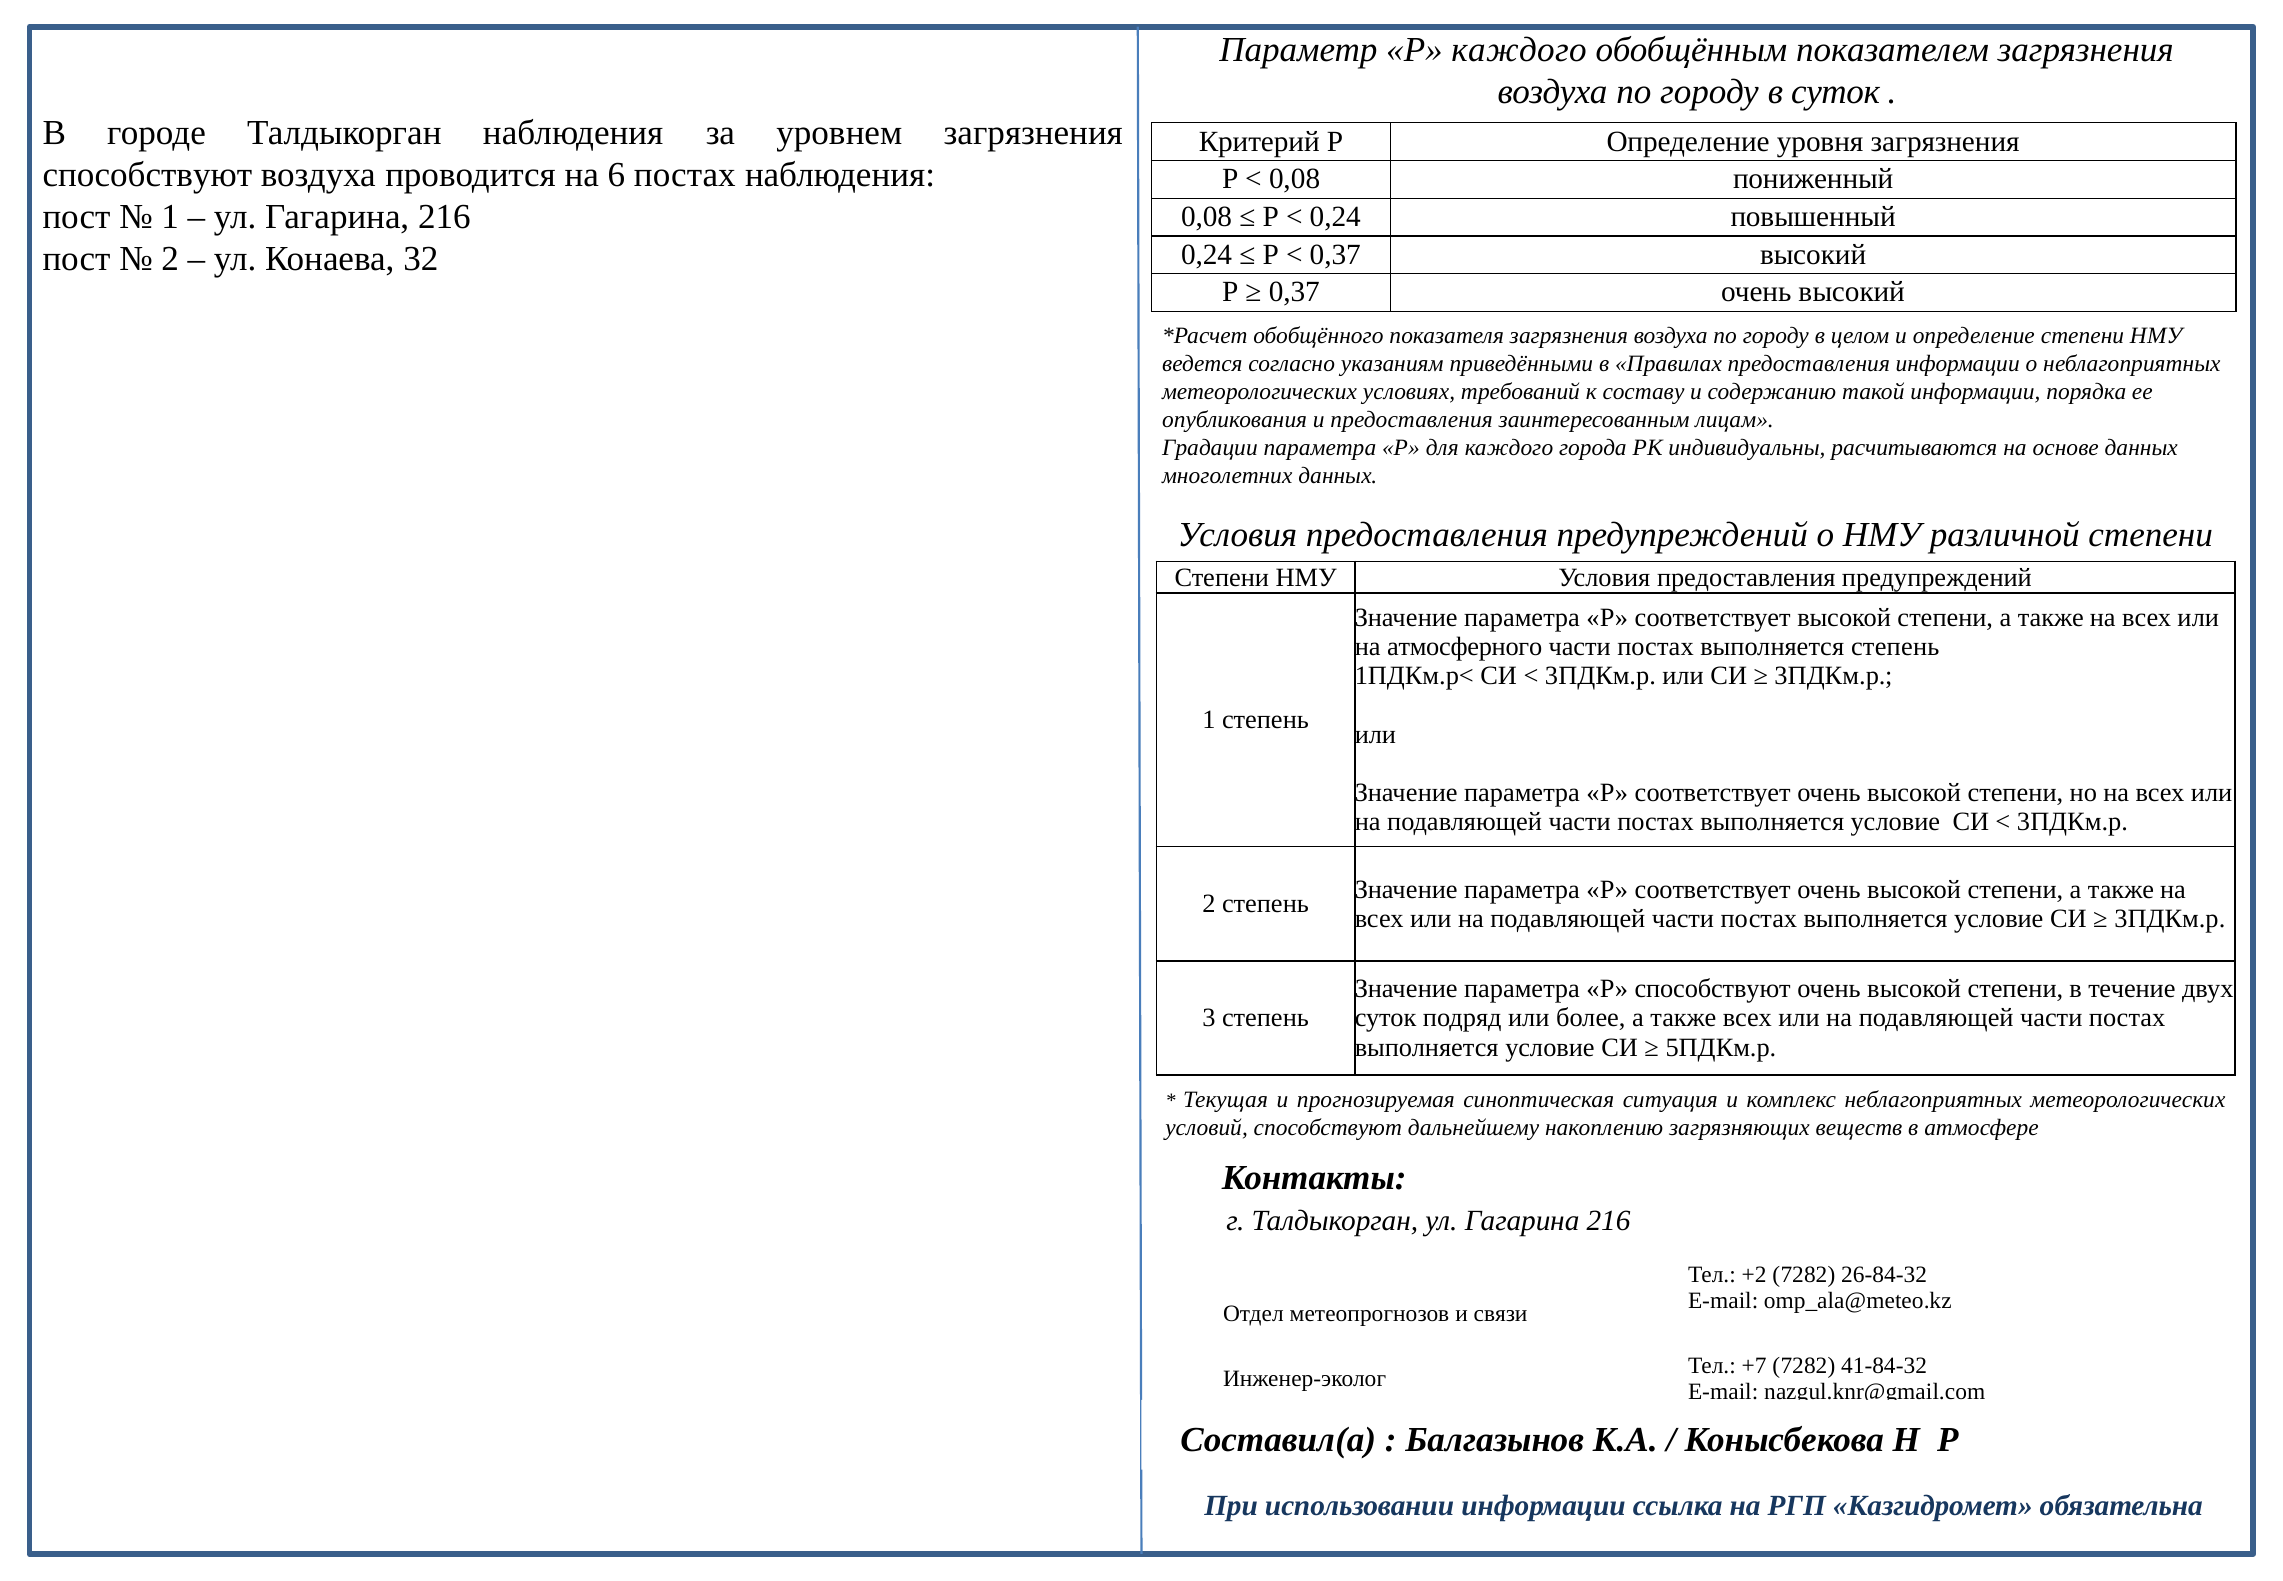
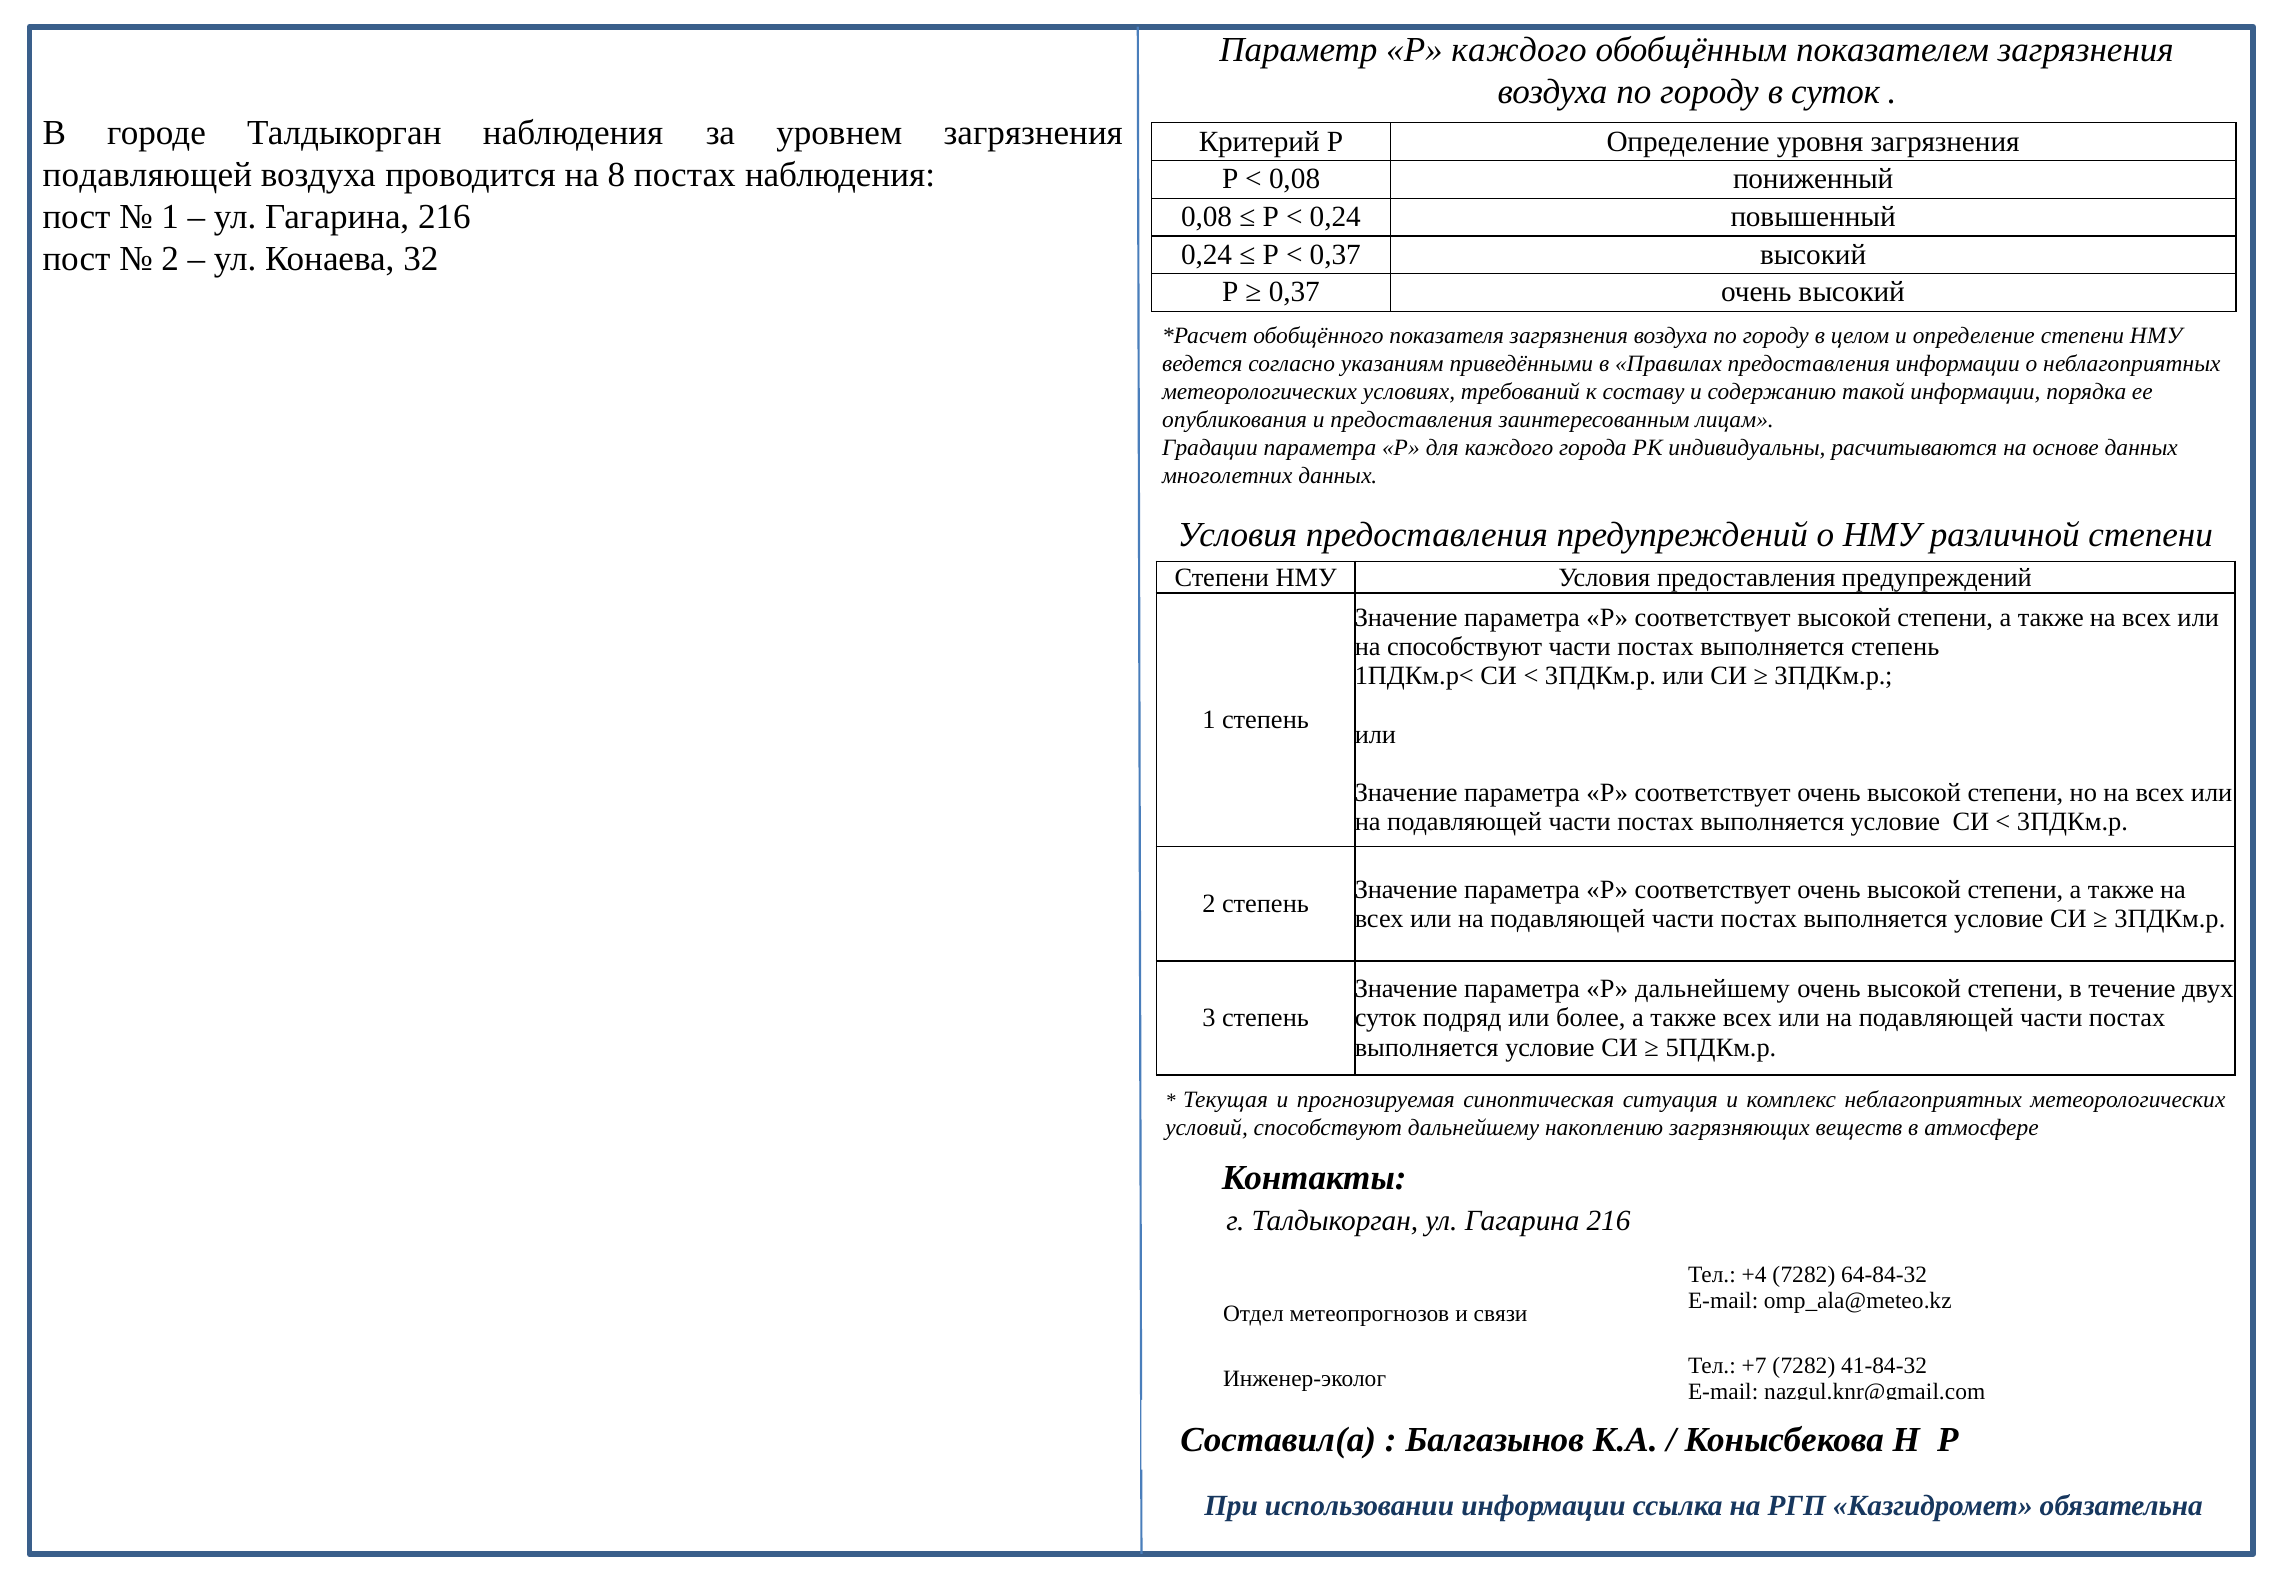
способствуют at (147, 175): способствуют -> подавляющей
6: 6 -> 8
на атмосферного: атмосферного -> способствуют
Р способствуют: способствуют -> дальнейшему
+2: +2 -> +4
26-84-32: 26-84-32 -> 64-84-32
